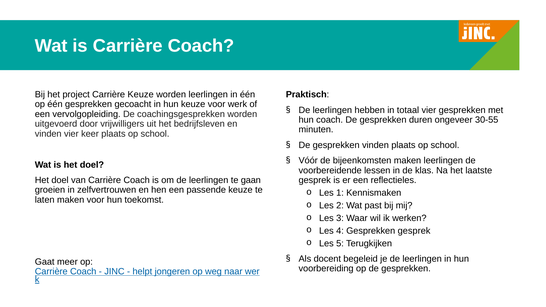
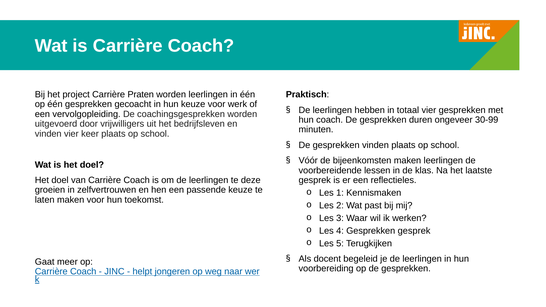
Carrière Keuze: Keuze -> Praten
30-55: 30-55 -> 30-99
gaan: gaan -> deze
